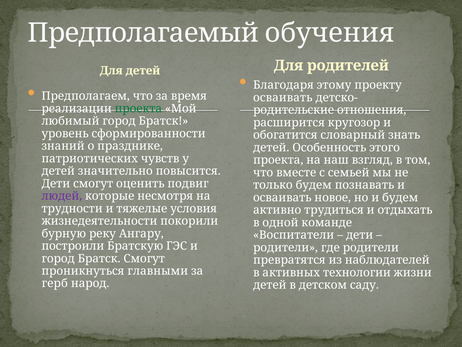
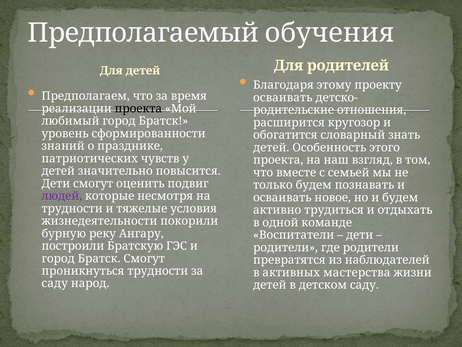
проекта at (138, 108) colour: green -> black
проникнуться главными: главными -> трудности
технологии: технологии -> мастерства
герб at (55, 283): герб -> саду
